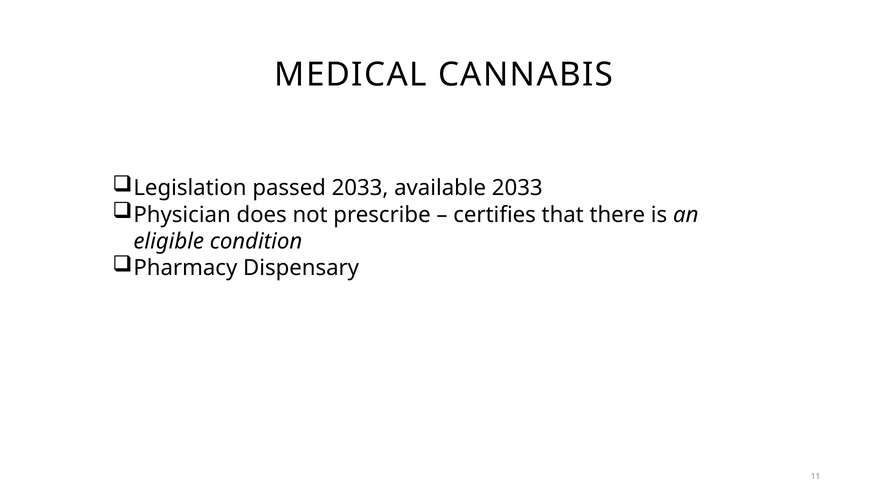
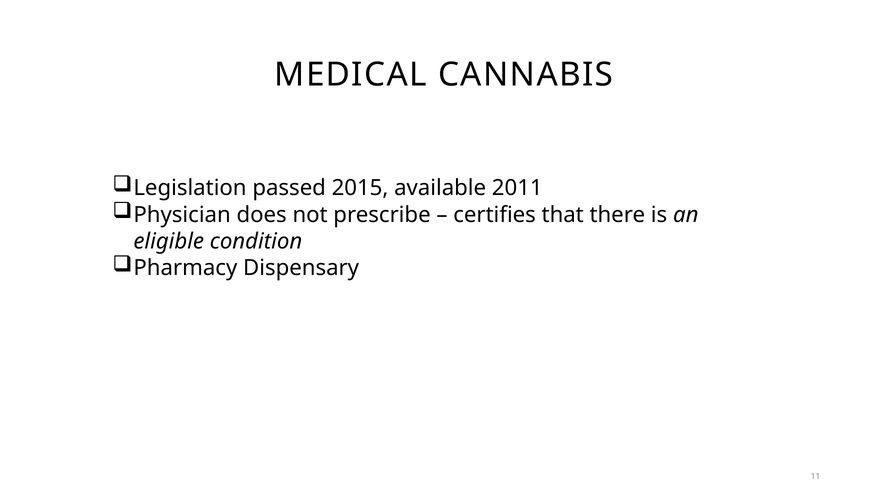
passed 2033: 2033 -> 2015
available 2033: 2033 -> 2011
